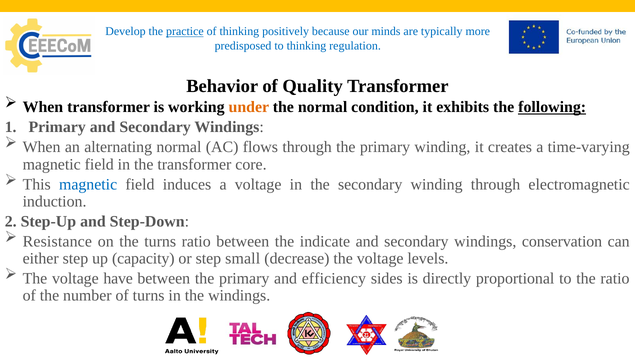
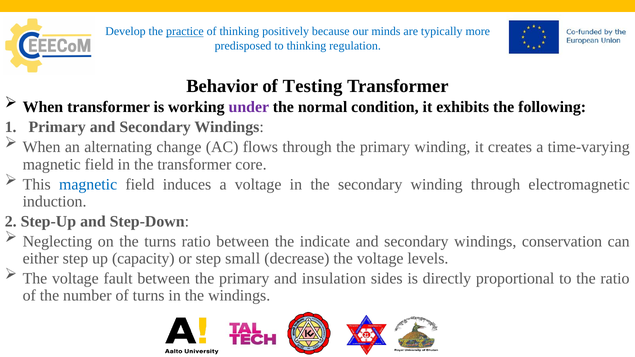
Quality: Quality -> Testing
under colour: orange -> purple
following underline: present -> none
alternating normal: normal -> change
Resistance: Resistance -> Neglecting
have: have -> fault
efficiency: efficiency -> insulation
